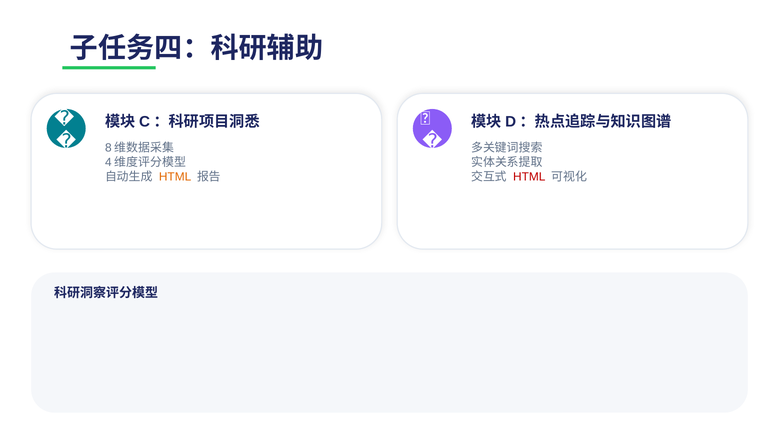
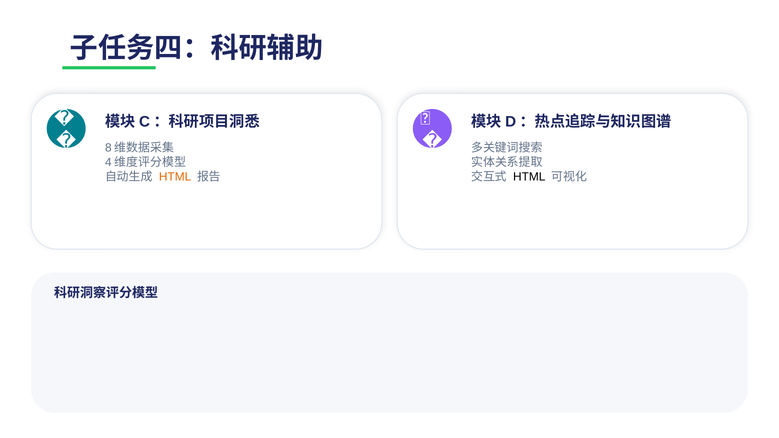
HTML at (529, 177) colour: red -> black
